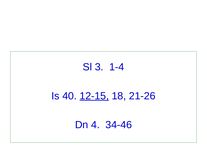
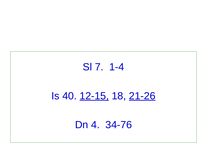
3: 3 -> 7
21-26 underline: none -> present
34-46: 34-46 -> 34-76
